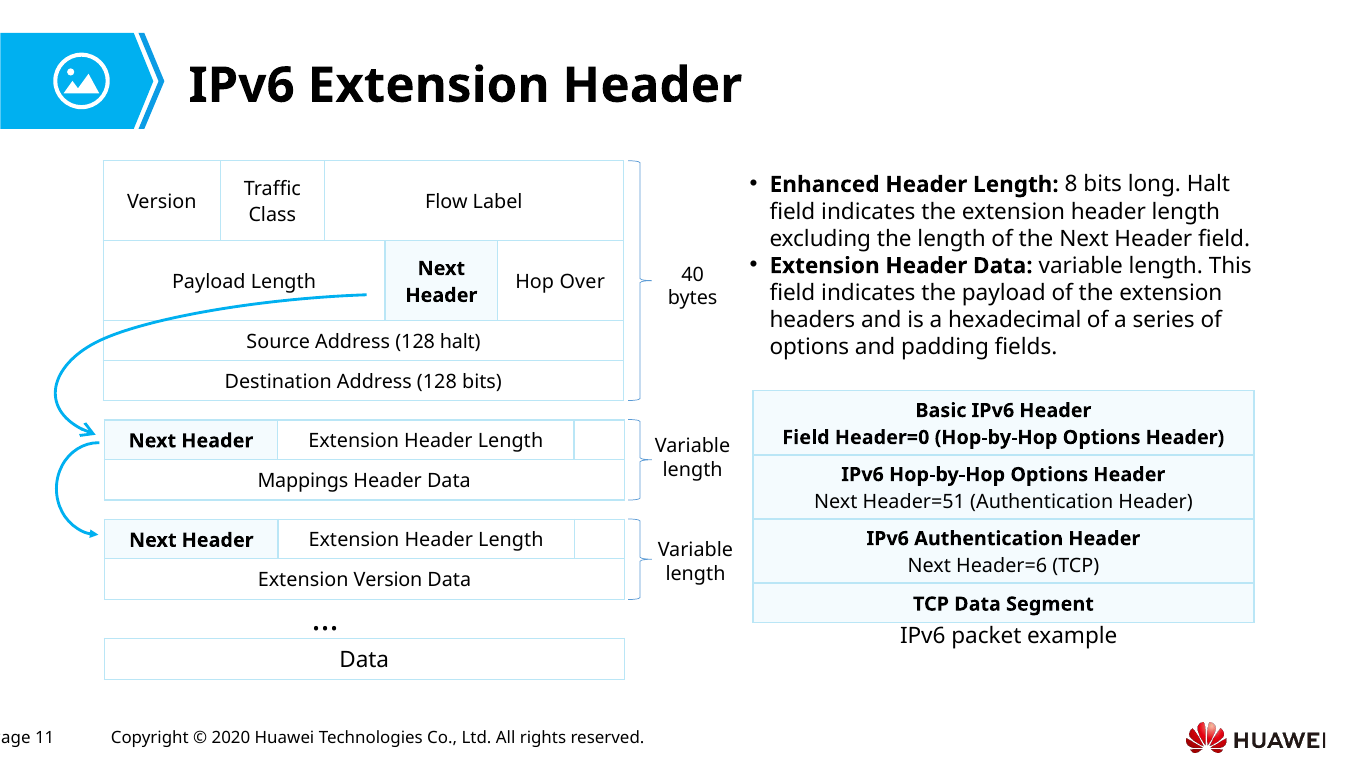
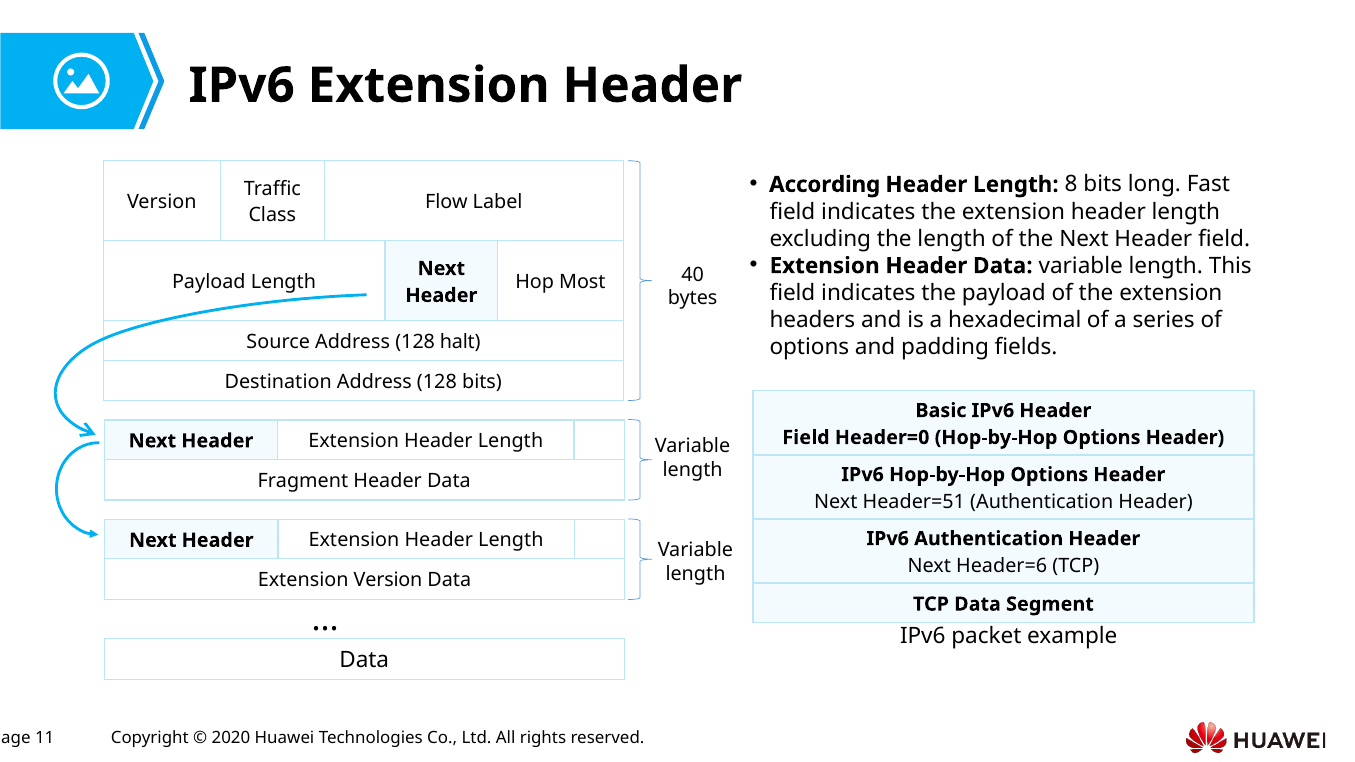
Enhanced: Enhanced -> According
long Halt: Halt -> Fast
Over: Over -> Most
Mappings: Mappings -> Fragment
